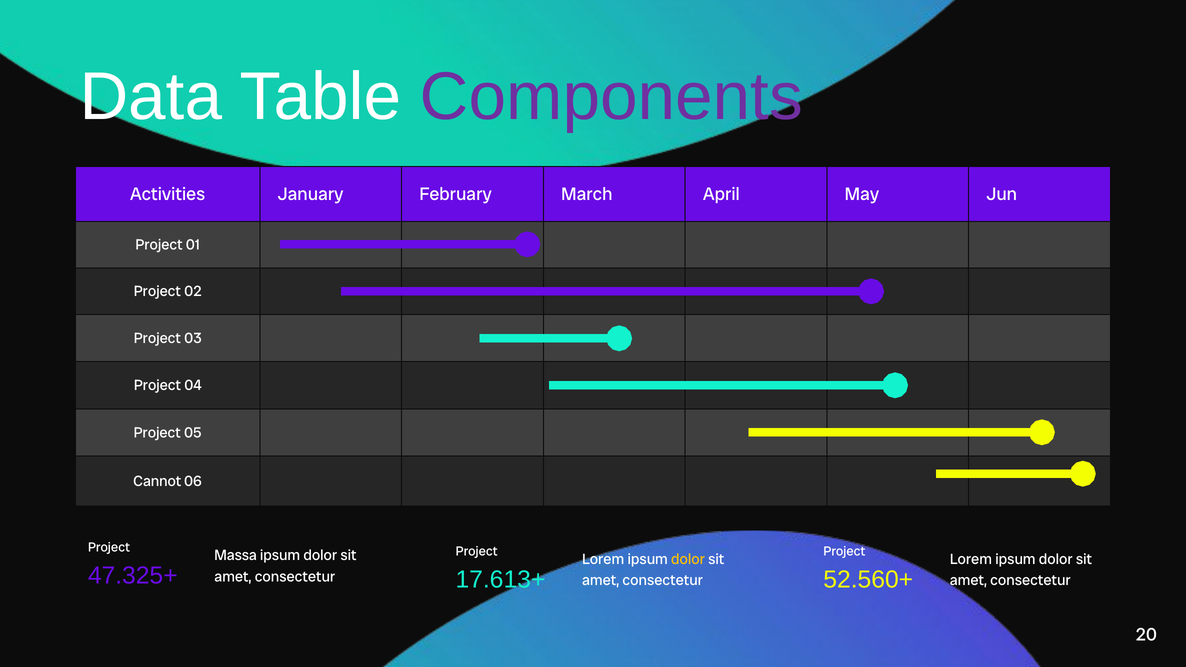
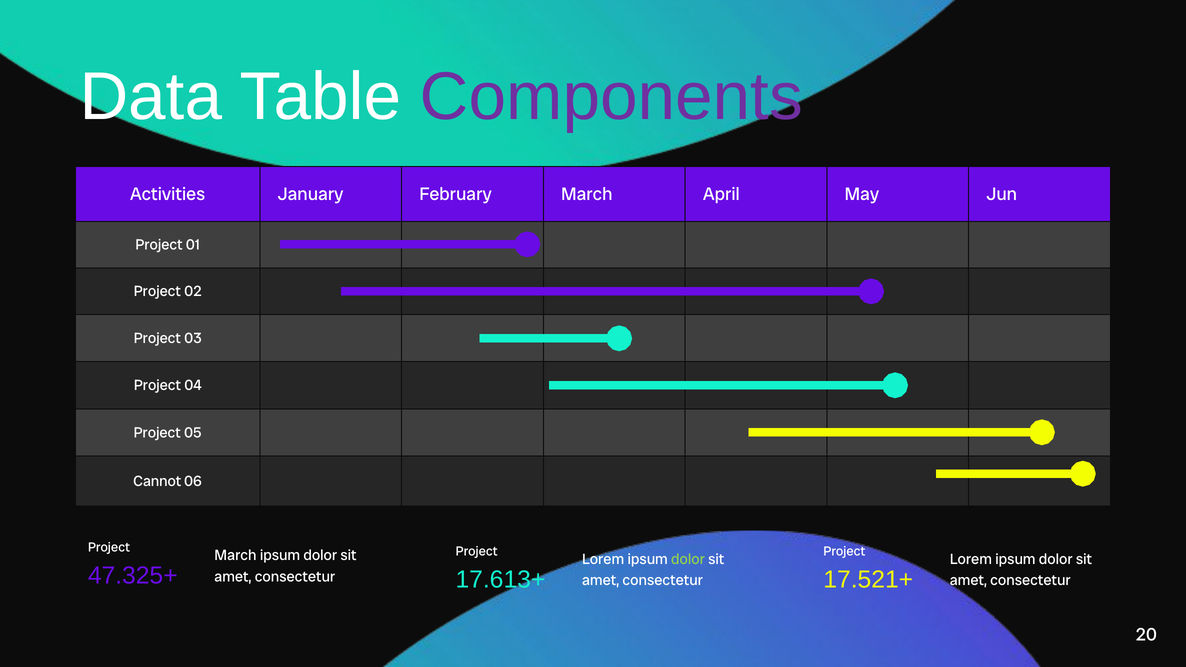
Massa at (236, 555): Massa -> March
dolor at (688, 559) colour: yellow -> light green
52.560+: 52.560+ -> 17.521+
